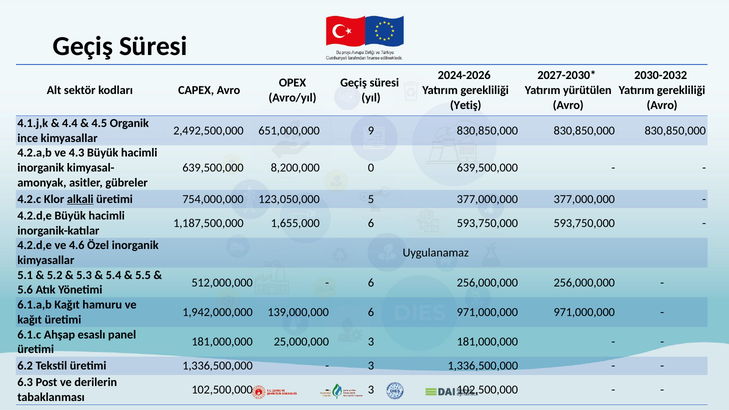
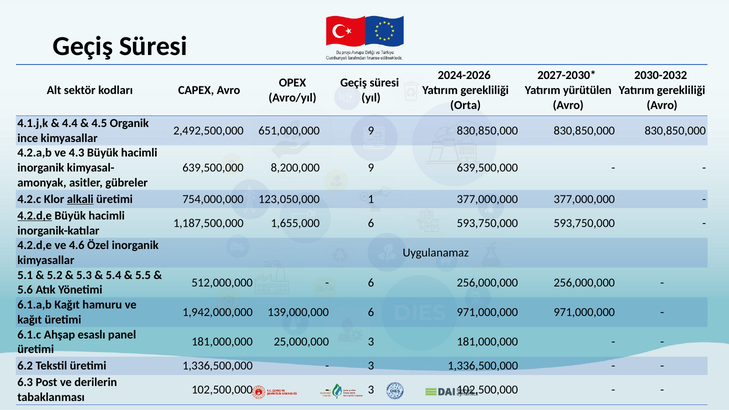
Yetiş: Yetiş -> Orta
8,200,000 0: 0 -> 9
5: 5 -> 1
4.2.d,e at (35, 216) underline: none -> present
